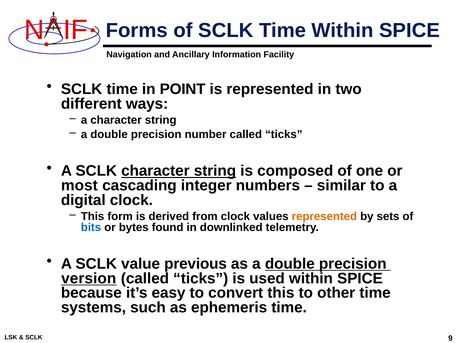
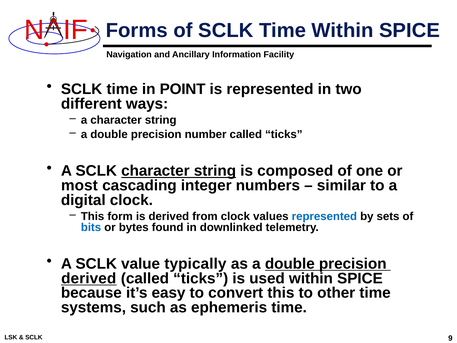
represented at (324, 216) colour: orange -> blue
previous: previous -> typically
version at (89, 278): version -> derived
